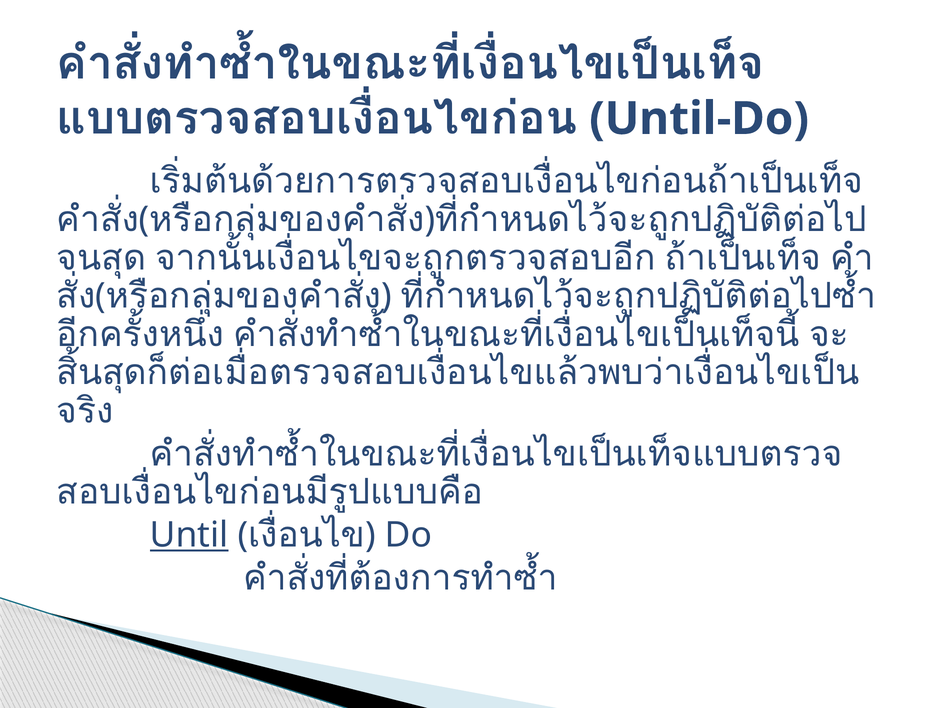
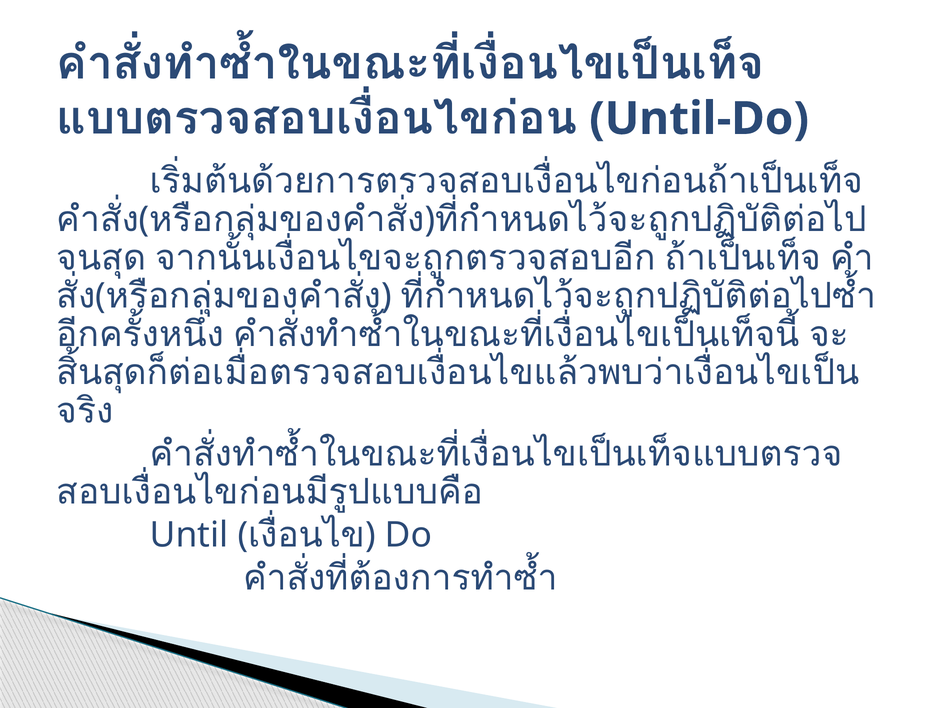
Until underline: present -> none
